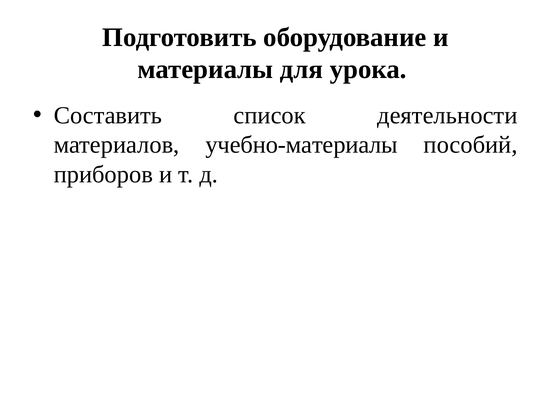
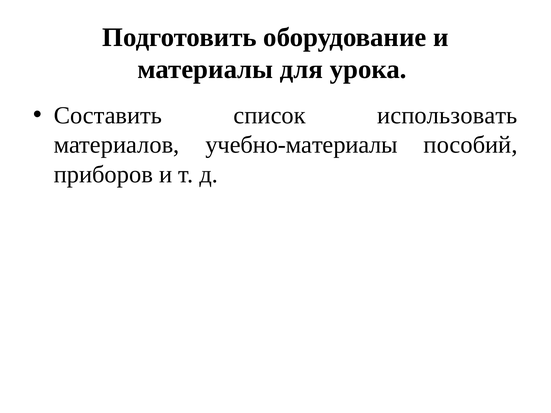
деятельности: деятельности -> использовать
